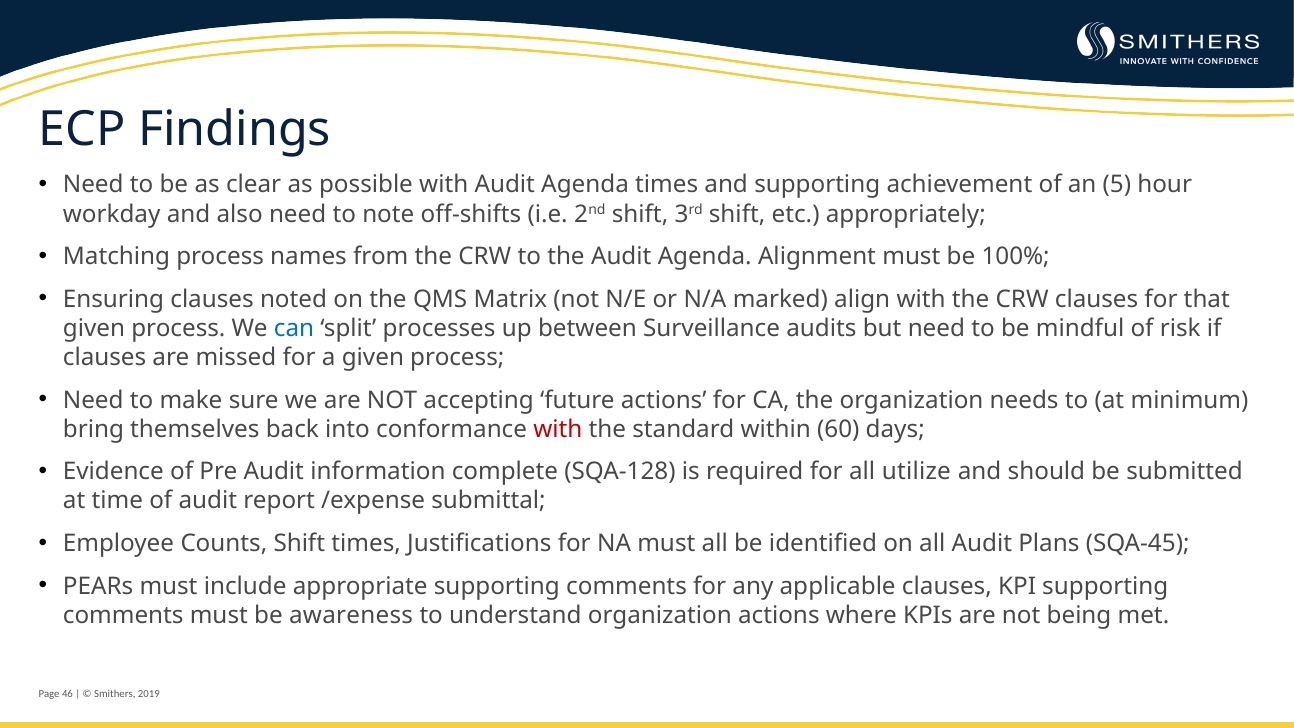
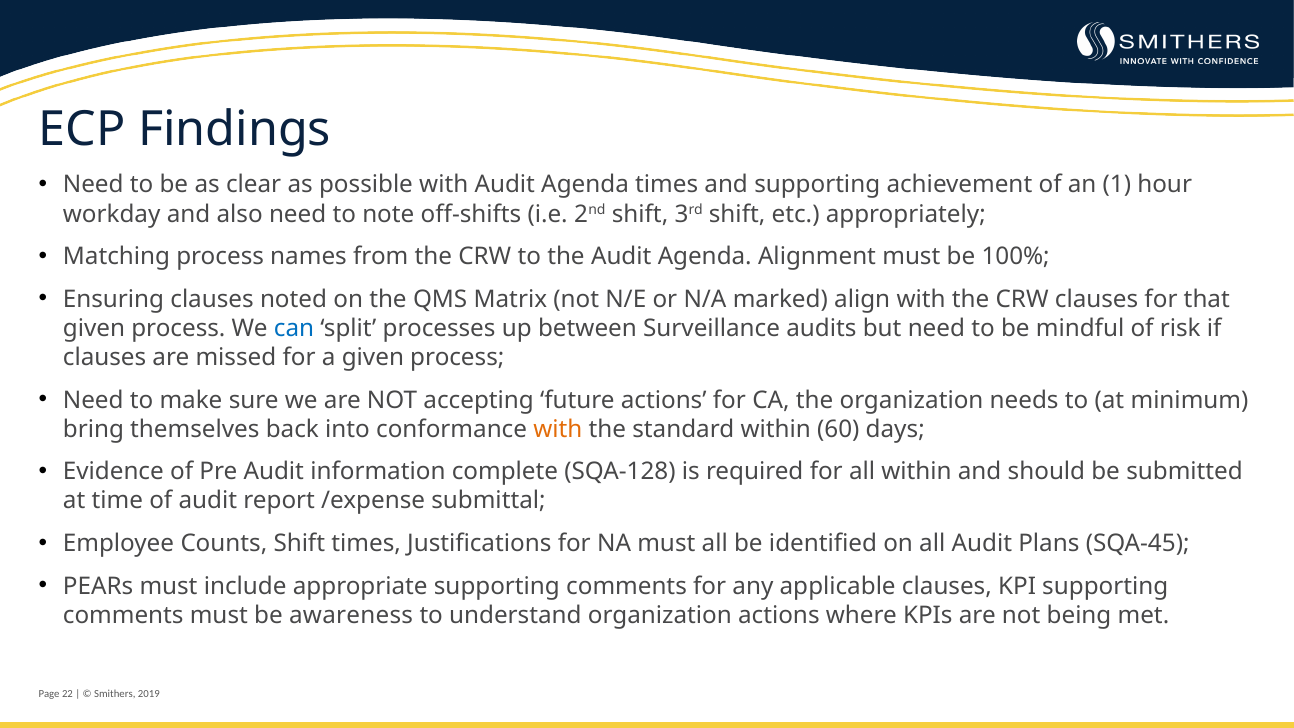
5: 5 -> 1
with at (558, 429) colour: red -> orange
all utilize: utilize -> within
46: 46 -> 22
